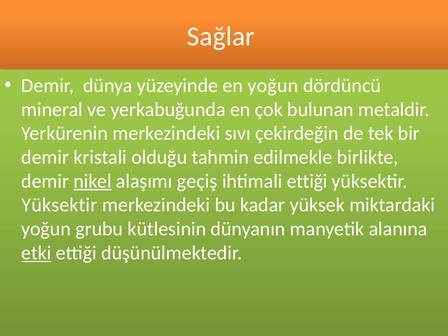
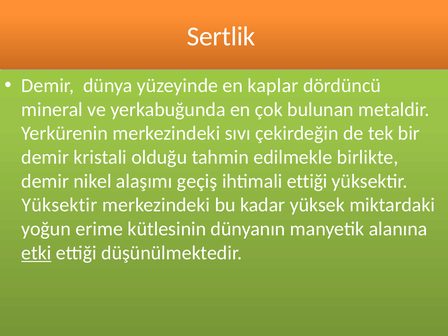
Sağlar: Sağlar -> Sertlik
en yoğun: yoğun -> kaplar
nikel underline: present -> none
grubu: grubu -> erime
